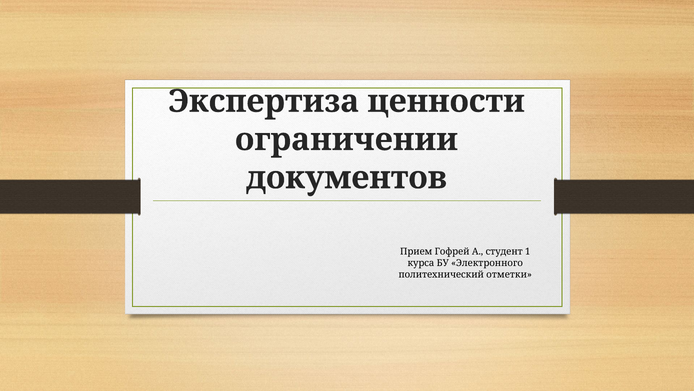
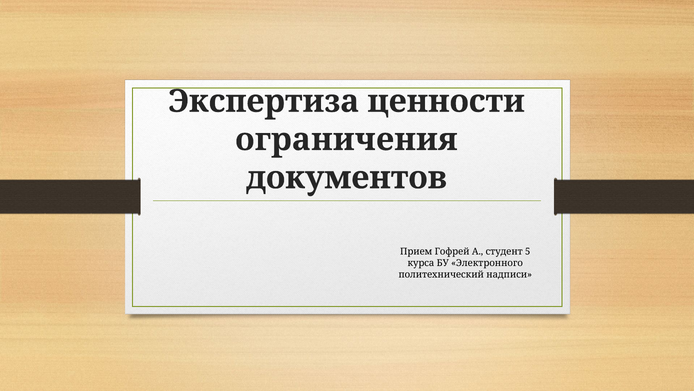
ограничении: ограничении -> ограничения
1: 1 -> 5
отметки: отметки -> надписи
